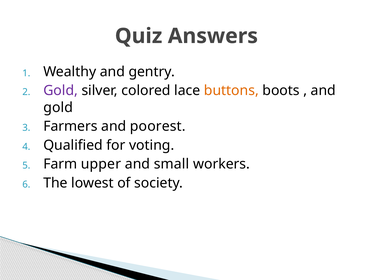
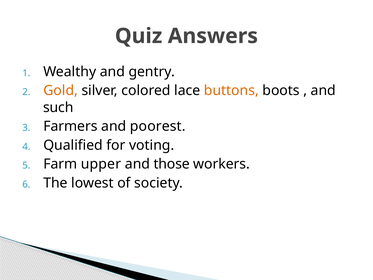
Gold at (61, 91) colour: purple -> orange
gold at (58, 107): gold -> such
small: small -> those
